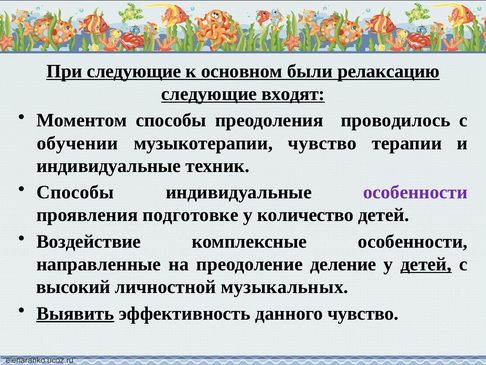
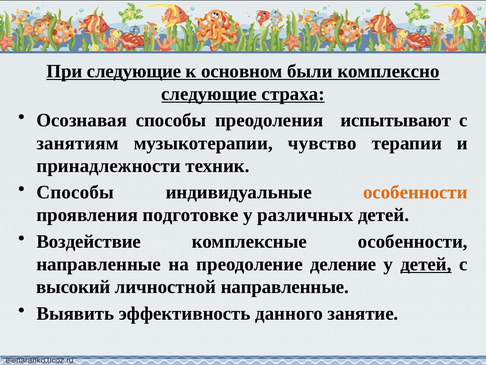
релаксацию: релаксацию -> комплексно
входят: входят -> страха
Моментом: Моментом -> Осознавая
проводилось: проводилось -> испытывают
обучении: обучении -> занятиям
индивидуальные at (109, 166): индивидуальные -> принадлежности
особенности at (415, 192) colour: purple -> orange
количество: количество -> различных
личностной музыкальных: музыкальных -> направленные
Выявить underline: present -> none
данного чувство: чувство -> занятие
